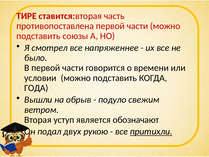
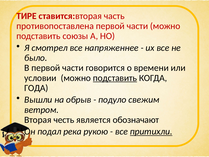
подставить at (115, 78) underline: none -> present
уступ: уступ -> честь
двух: двух -> река
